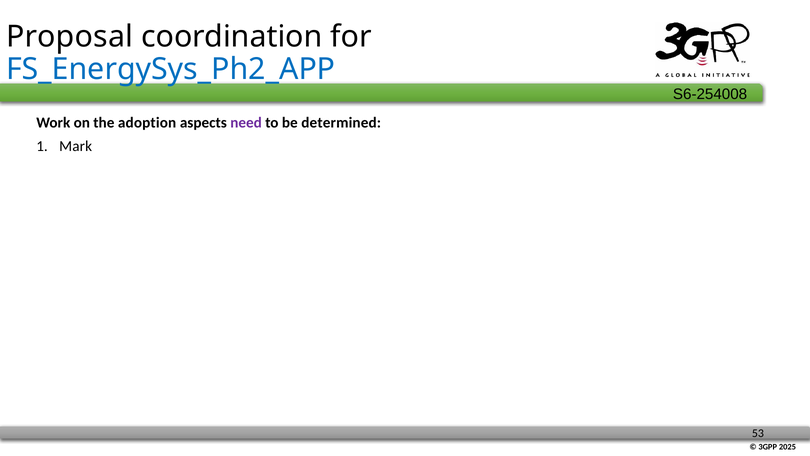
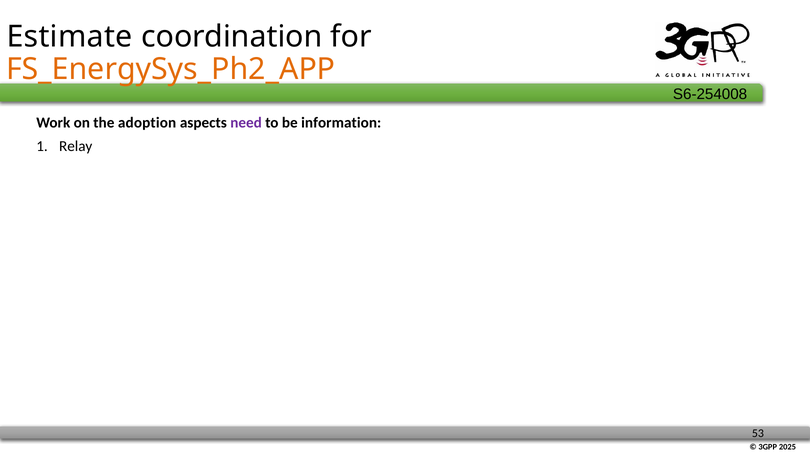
Proposal: Proposal -> Estimate
FS_EnergySys_Ph2_APP colour: blue -> orange
determined: determined -> information
Mark: Mark -> Relay
